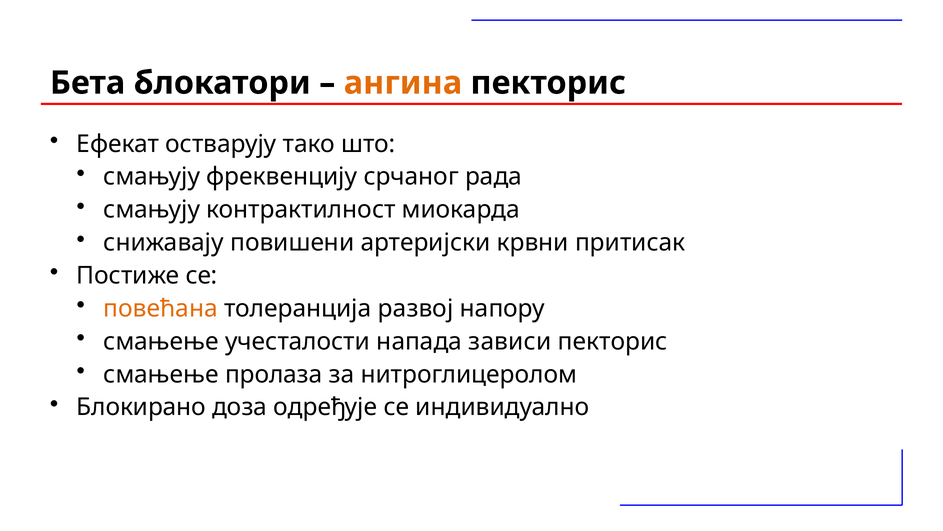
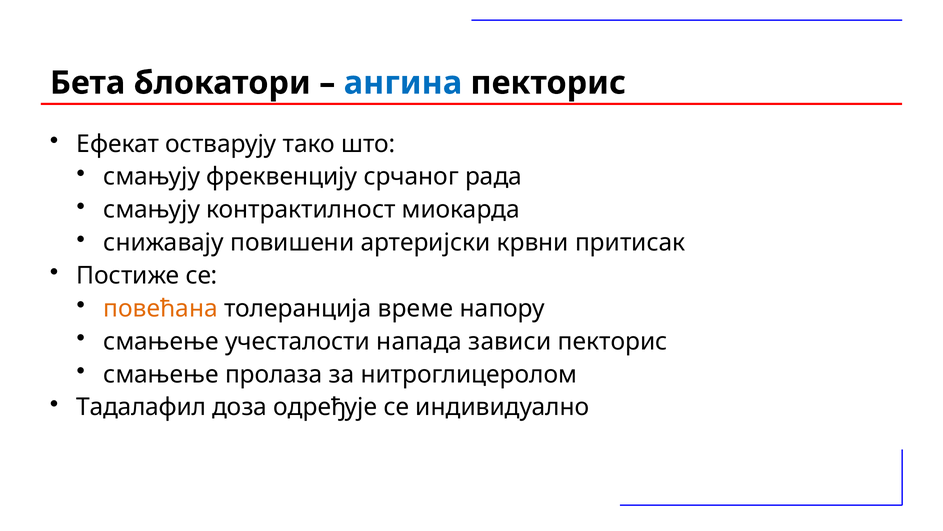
ангина colour: orange -> blue
развој: развој -> време
Блокирано: Блокирано -> Тадалафил
